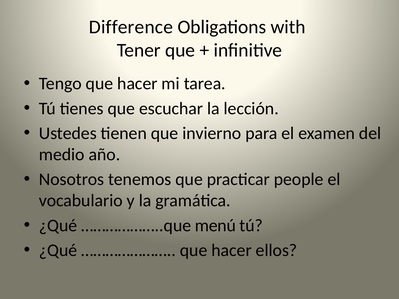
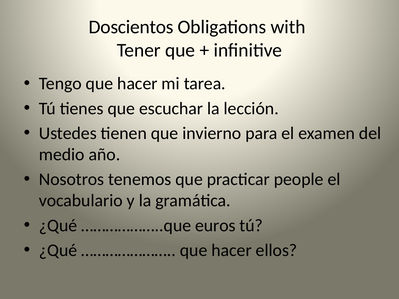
Difference: Difference -> Doscientos
menú: menú -> euros
